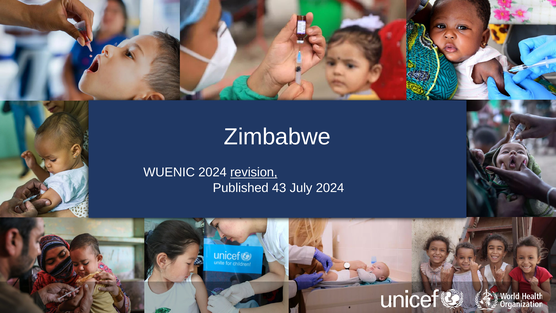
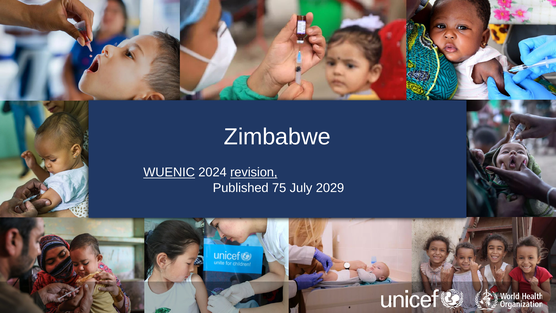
WUENIC underline: none -> present
43: 43 -> 75
July 2024: 2024 -> 2029
